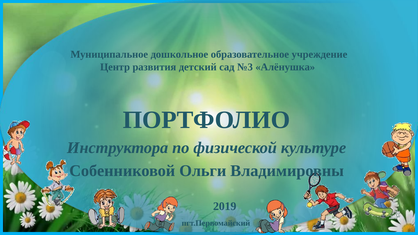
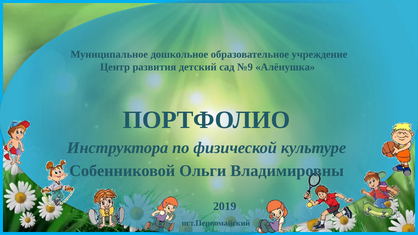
№3: №3 -> №9
